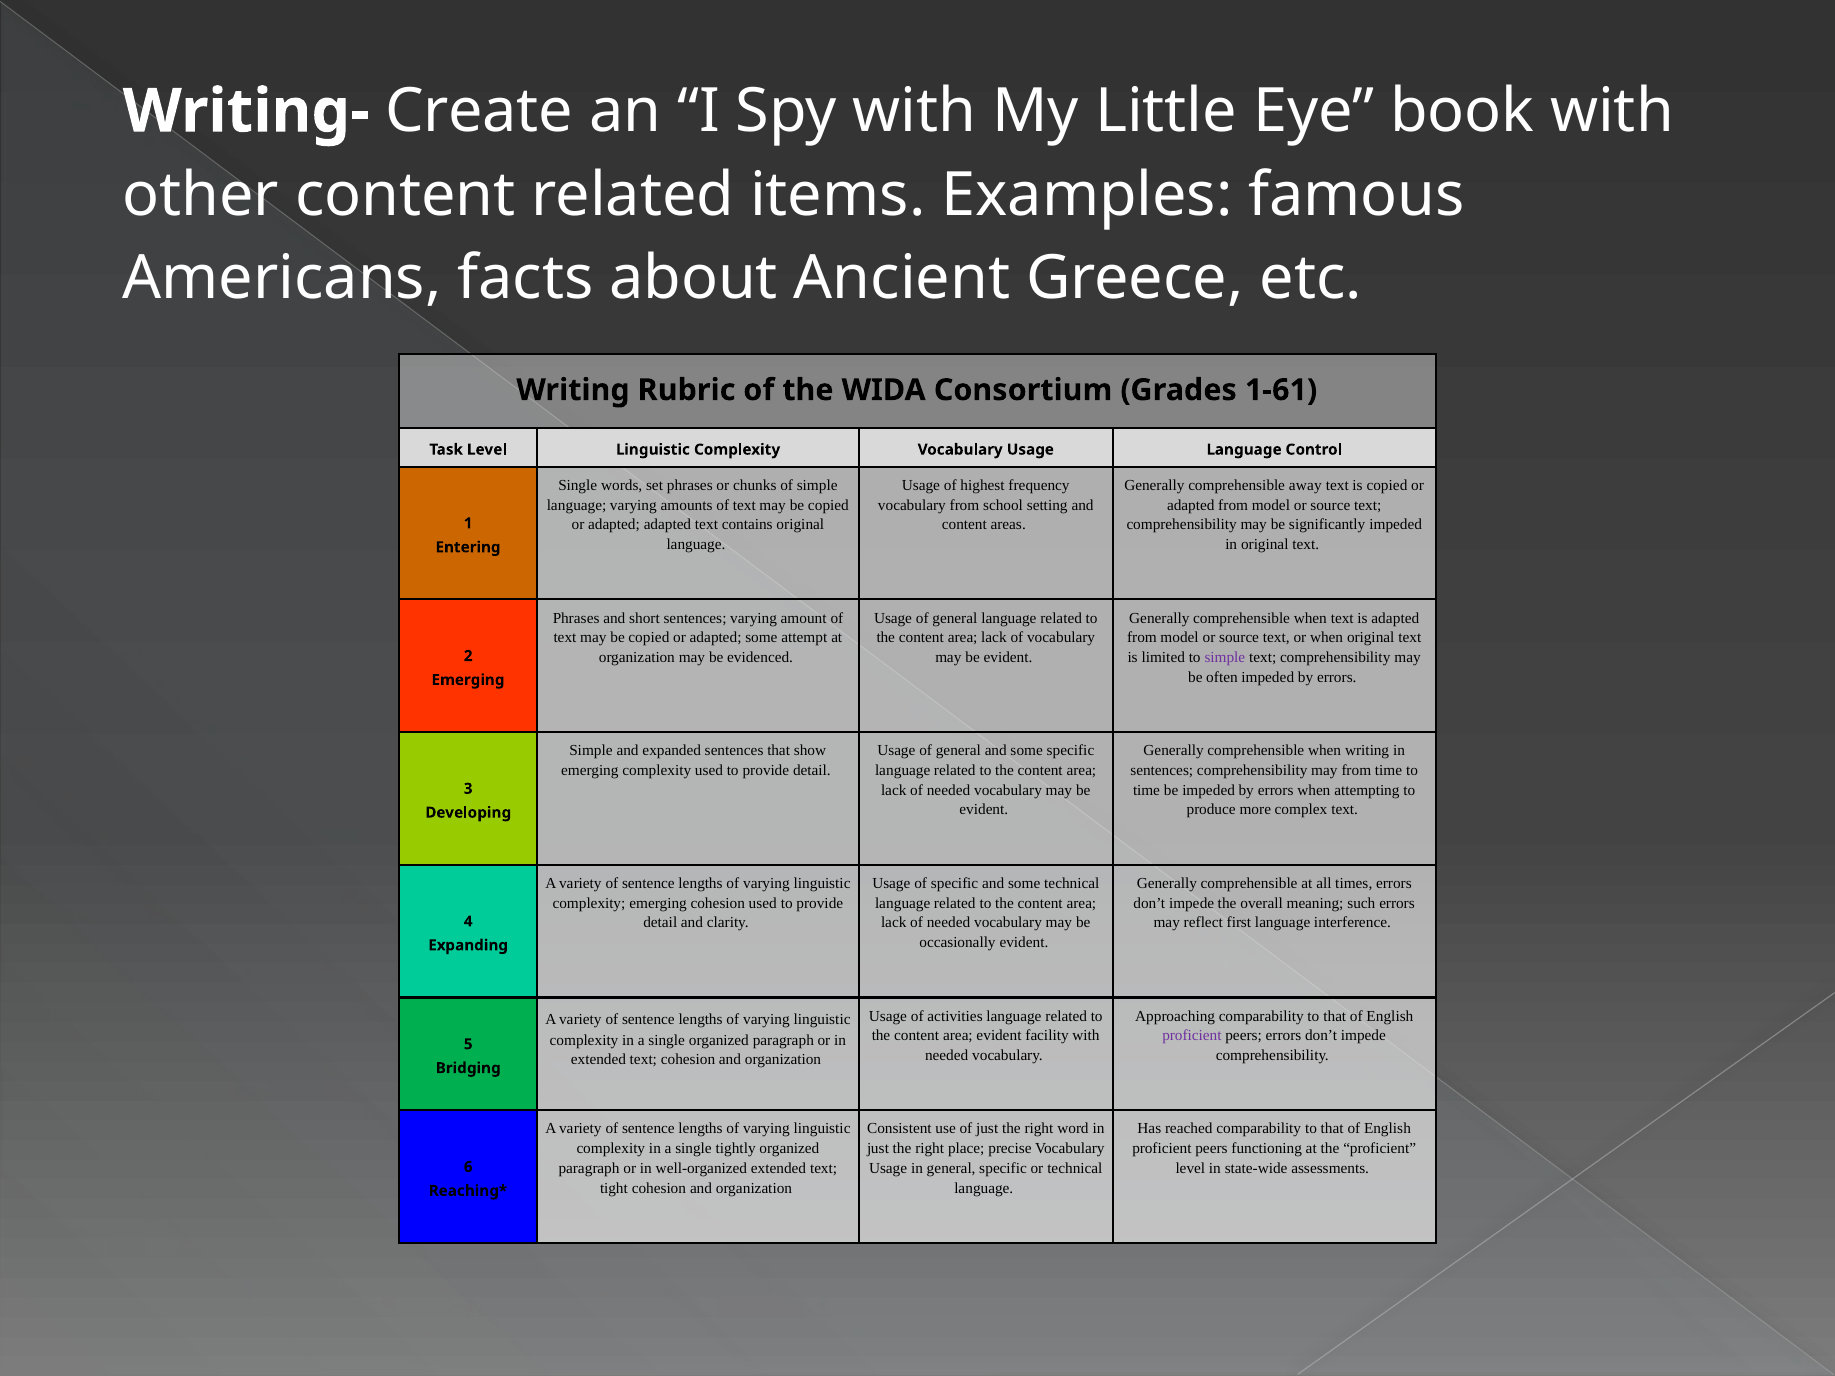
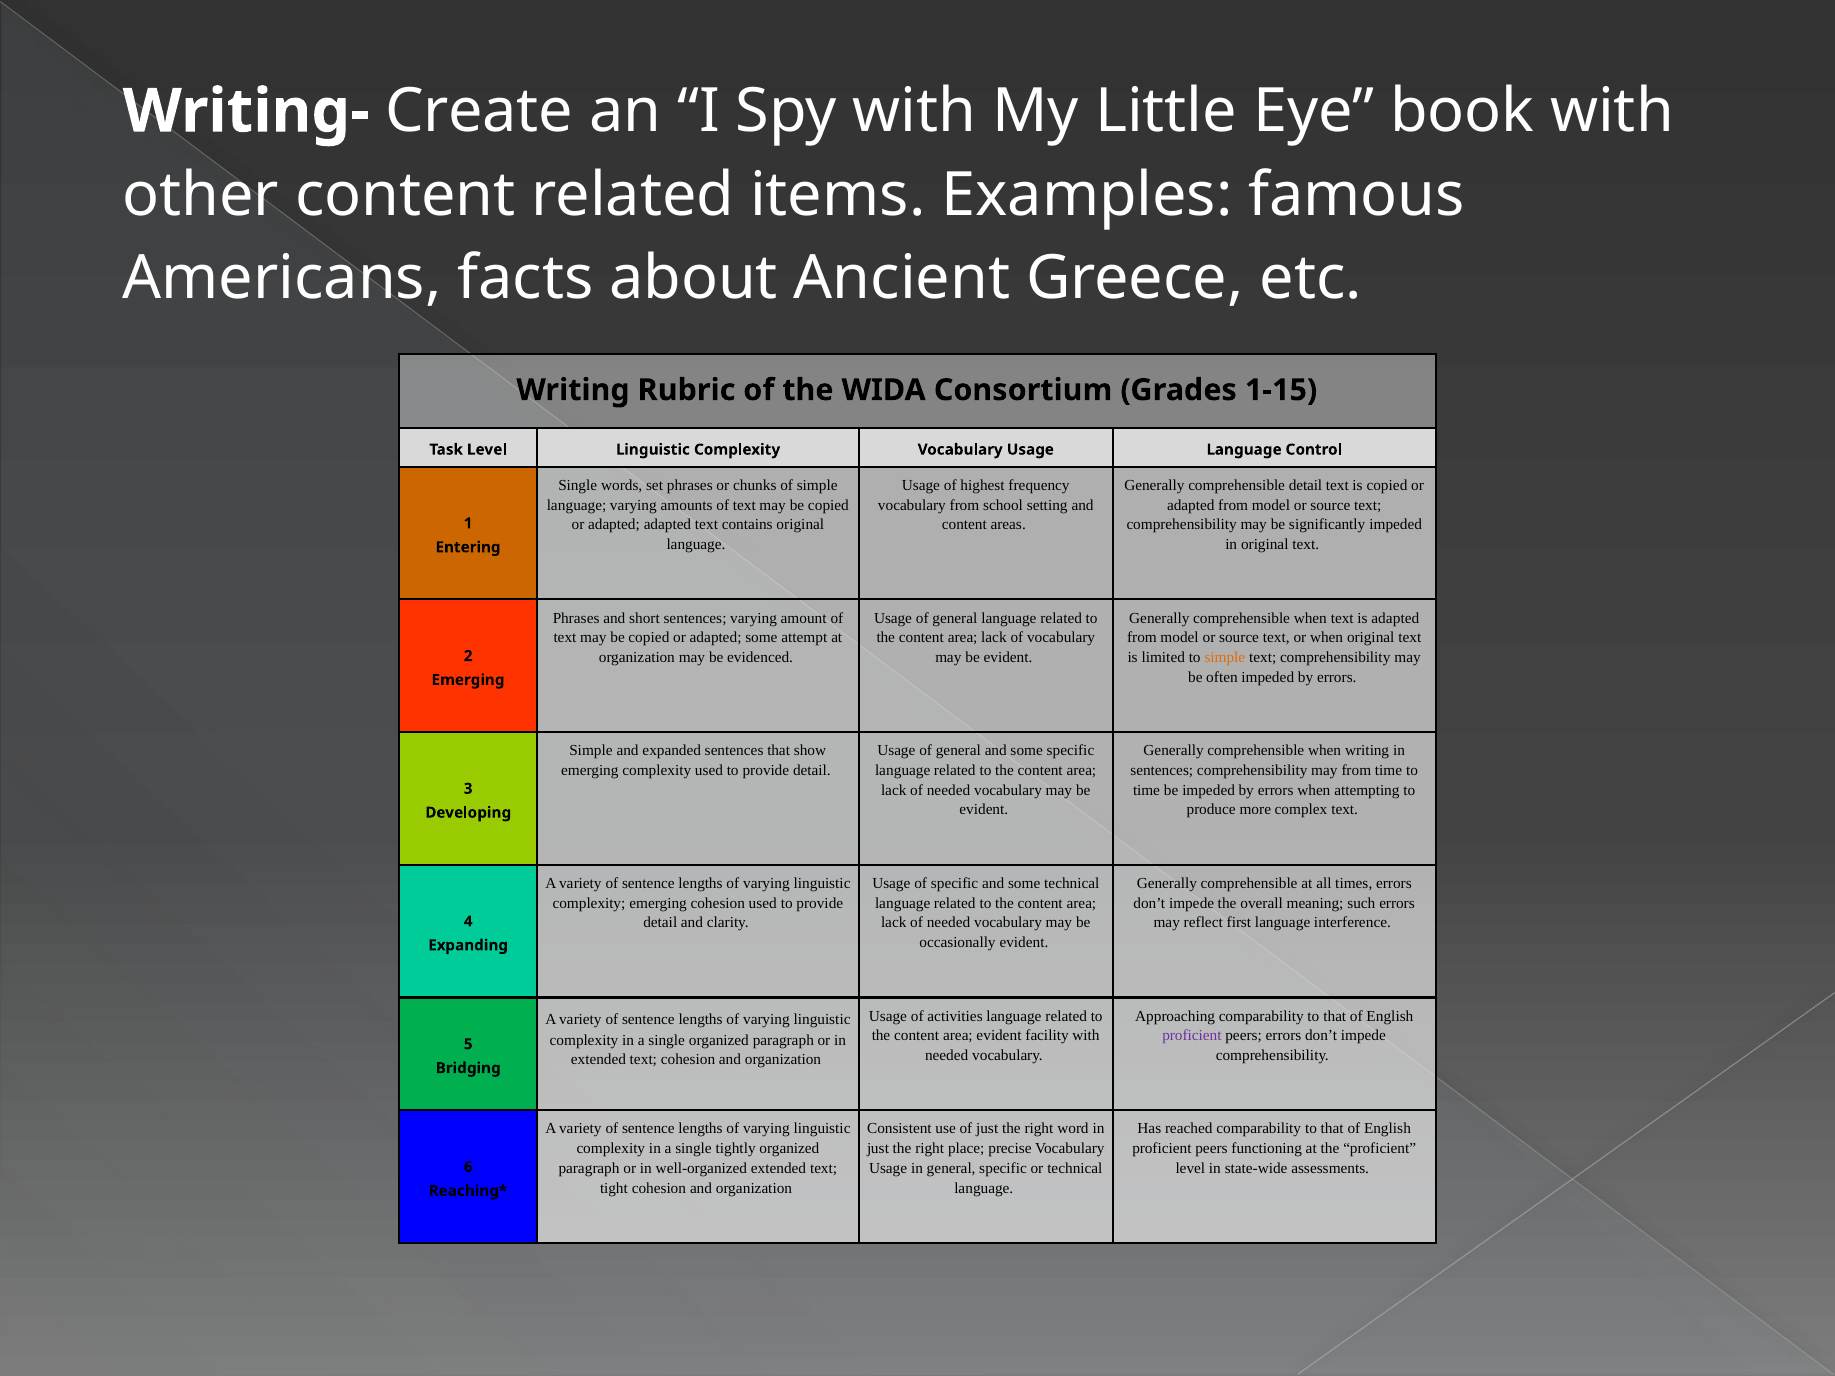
1-61: 1-61 -> 1-15
comprehensible away: away -> detail
simple at (1225, 658) colour: purple -> orange
